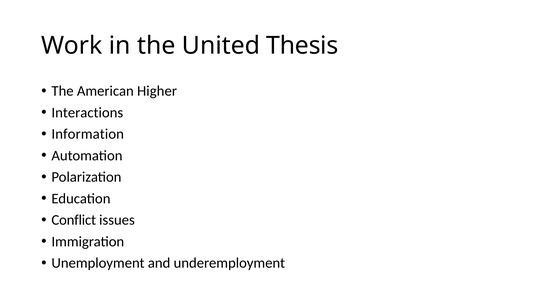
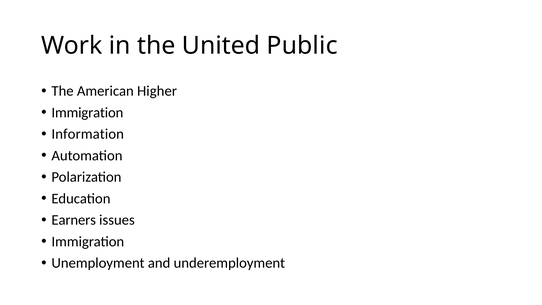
Thesis: Thesis -> Public
Interactions at (87, 113): Interactions -> Immigration
Conflict: Conflict -> Earners
